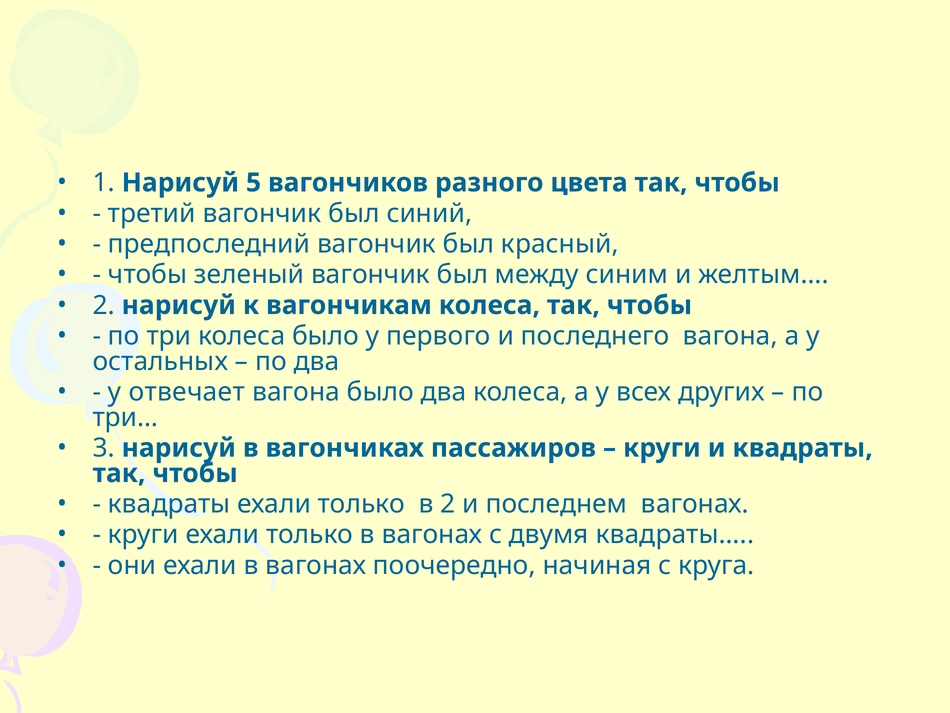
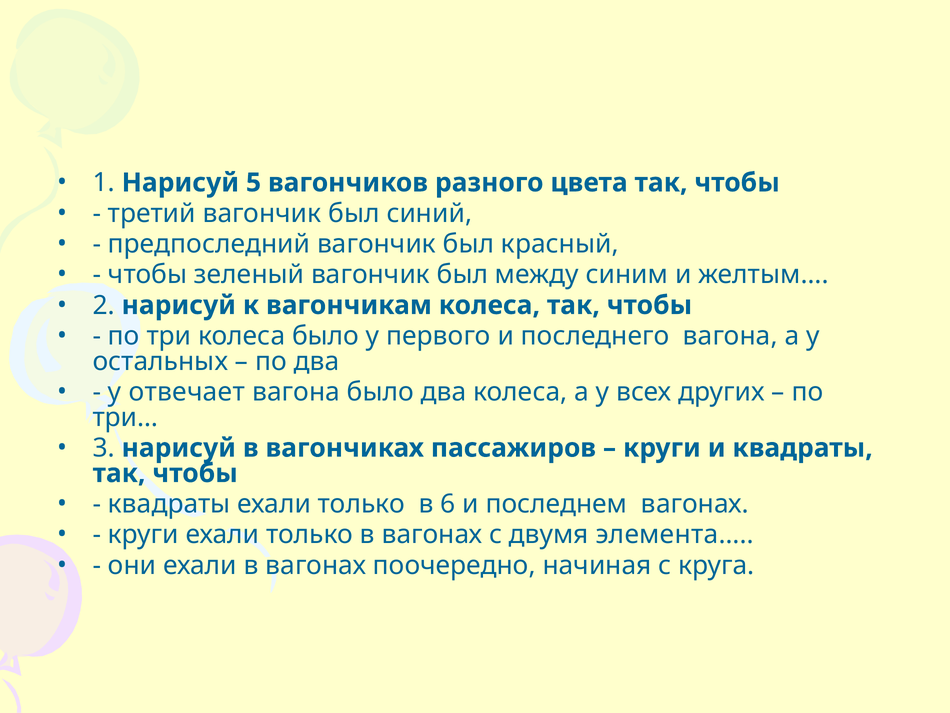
в 2: 2 -> 6
квадраты…: квадраты… -> элемента…
